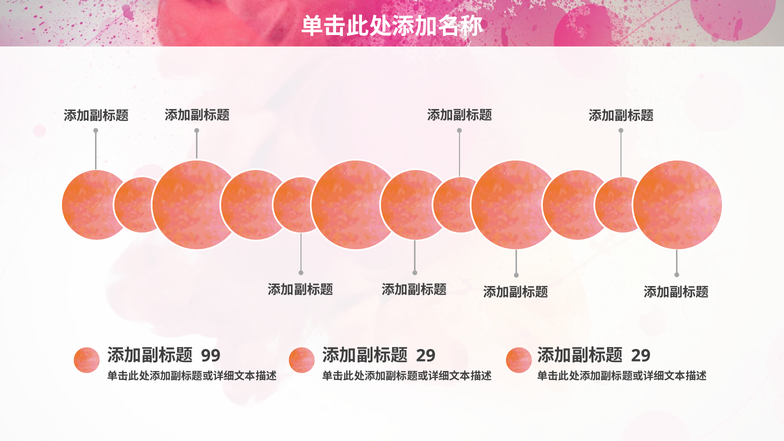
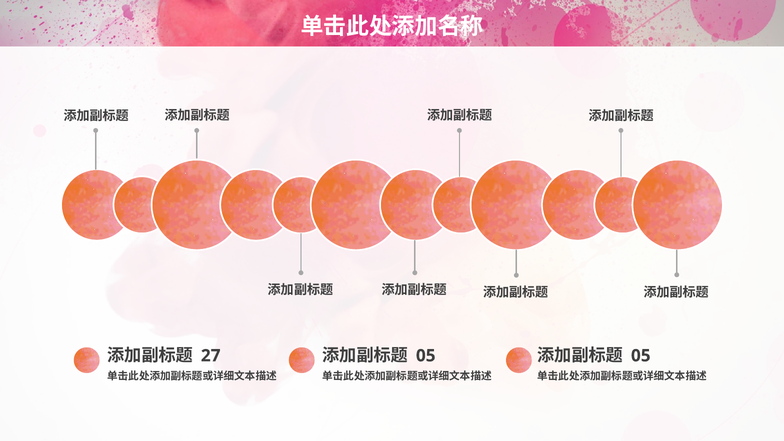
99: 99 -> 27
29 at (426, 356): 29 -> 05
29 at (641, 356): 29 -> 05
